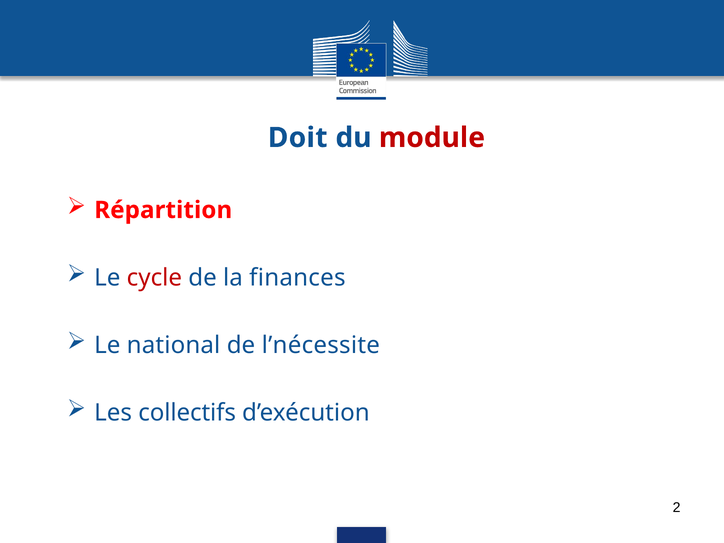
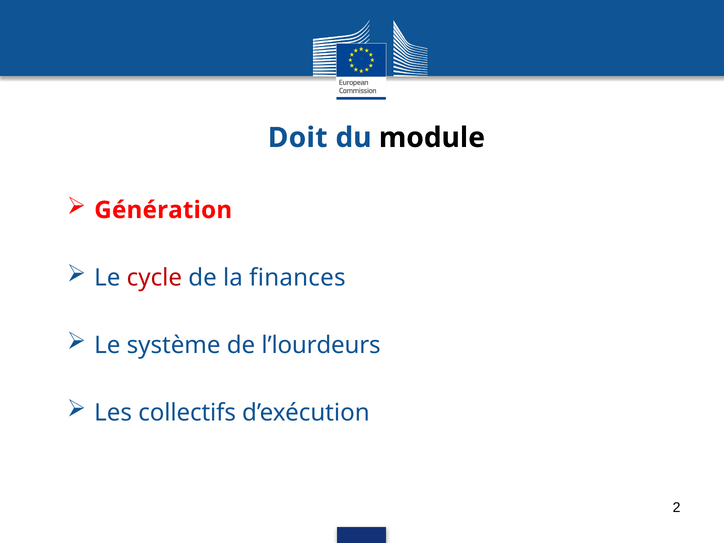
module colour: red -> black
Répartition: Répartition -> Génération
national: national -> système
l’nécessite: l’nécessite -> l’lourdeurs
